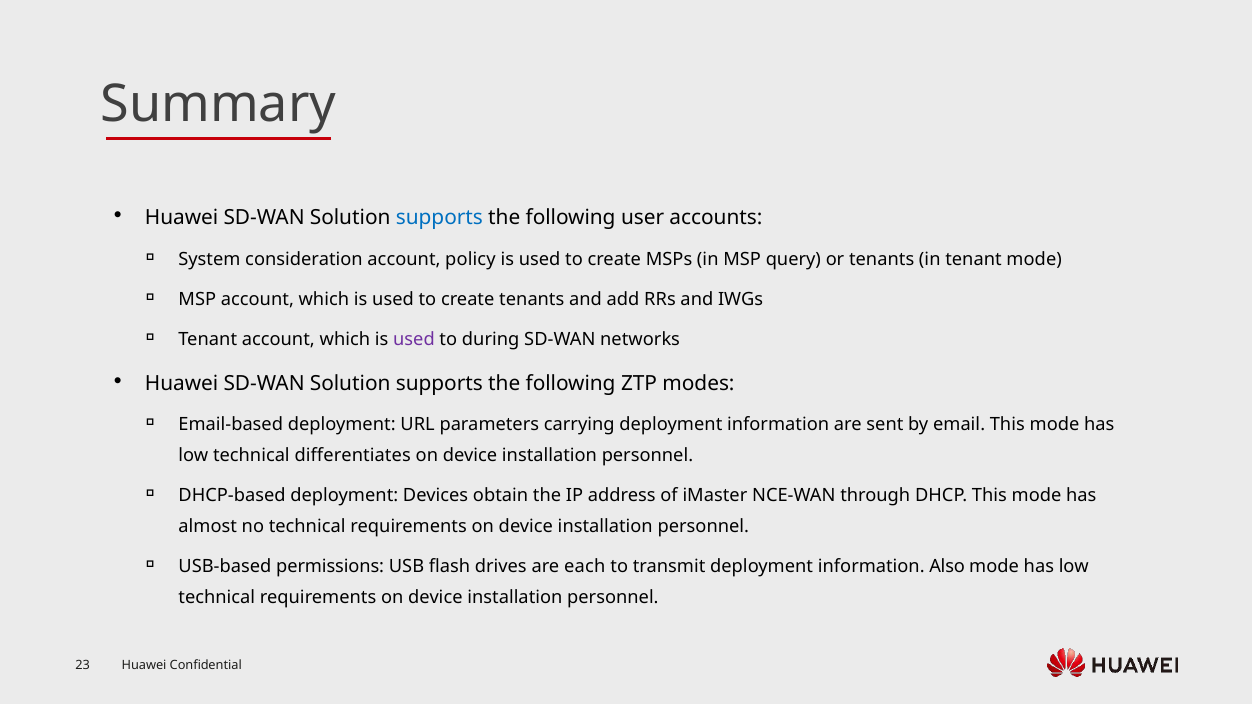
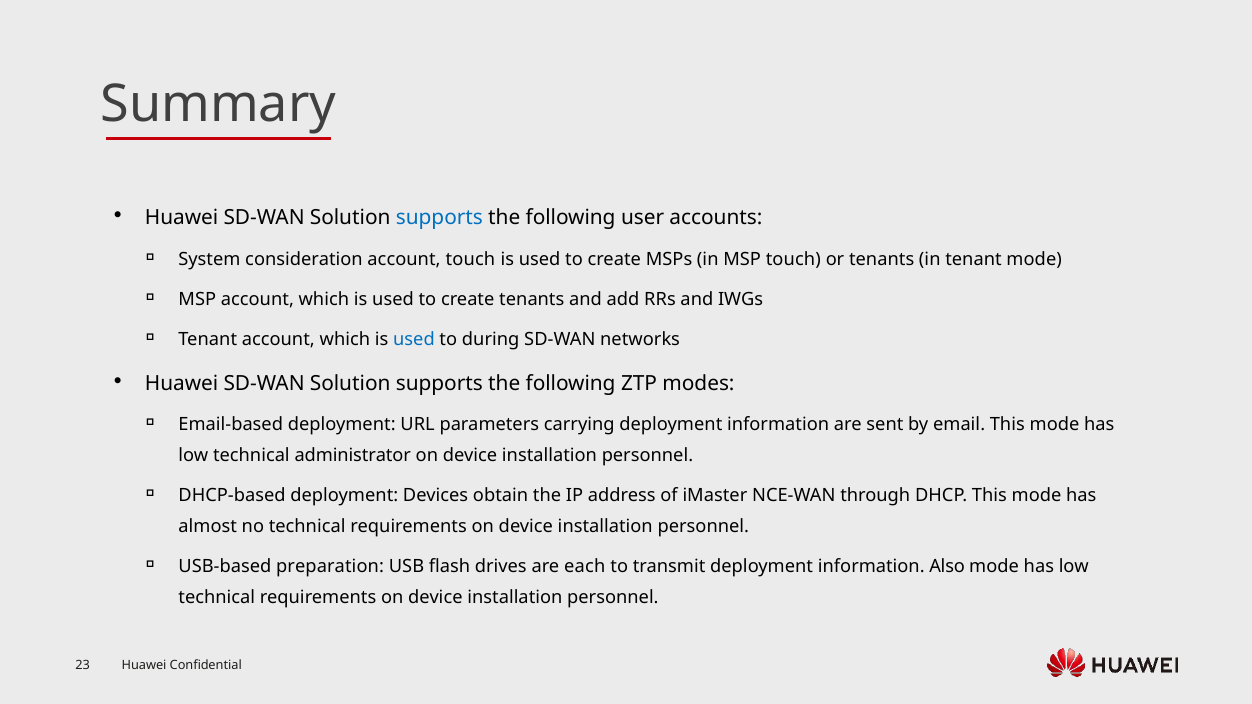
account policy: policy -> touch
MSP query: query -> touch
used at (414, 340) colour: purple -> blue
differentiates: differentiates -> administrator
permissions: permissions -> preparation
